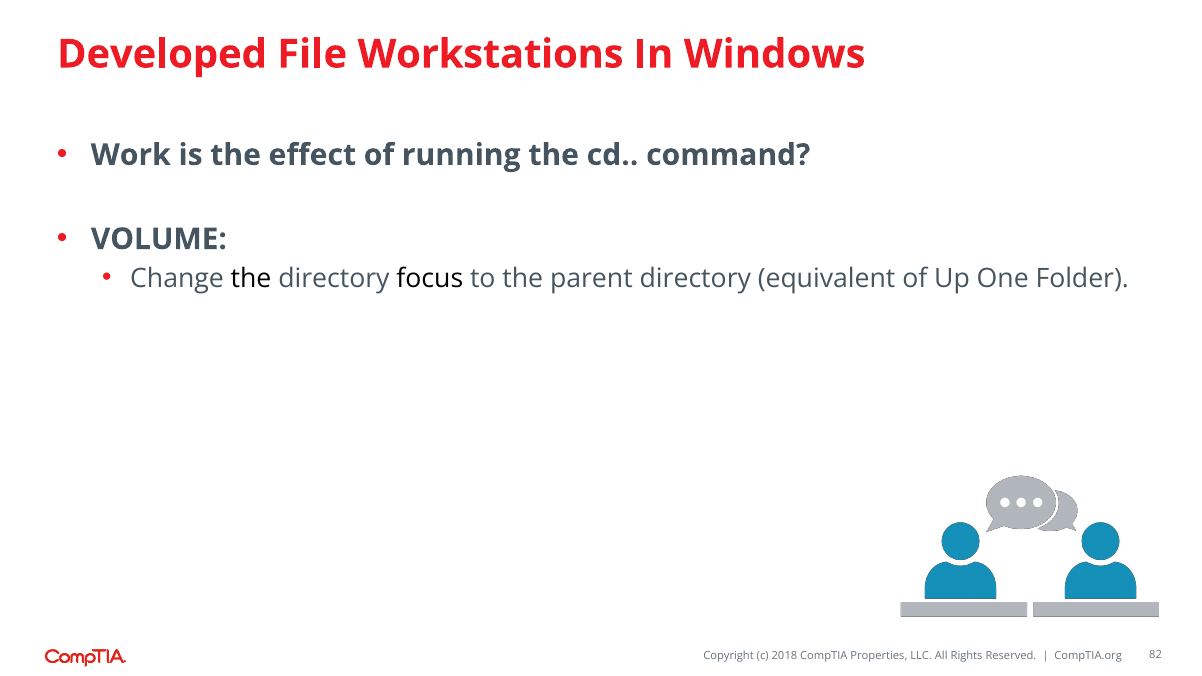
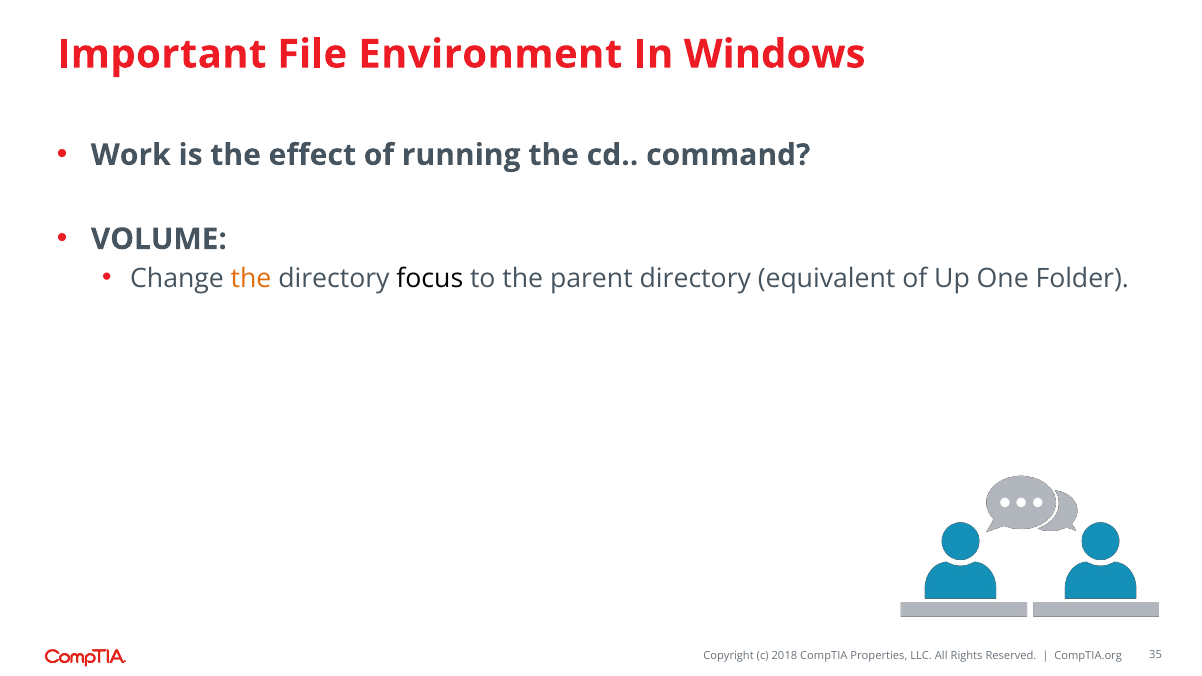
Developed: Developed -> Important
Workstations: Workstations -> Environment
the at (251, 278) colour: black -> orange
82: 82 -> 35
